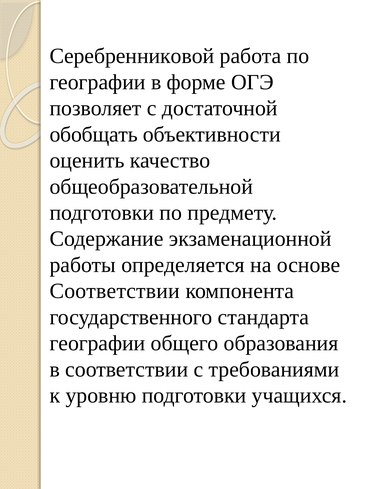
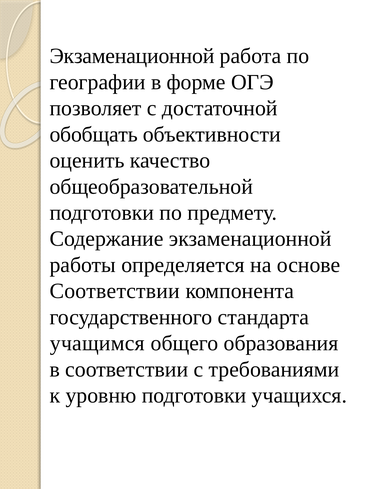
Серебренниковой at (132, 56): Серебренниковой -> Экзаменационной
географии at (97, 343): географии -> учащимся
